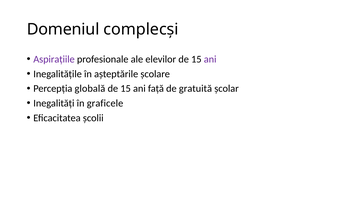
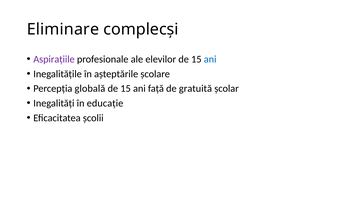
Domeniul: Domeniul -> Eliminare
ani at (210, 59) colour: purple -> blue
graficele: graficele -> educație
